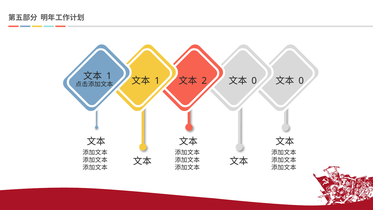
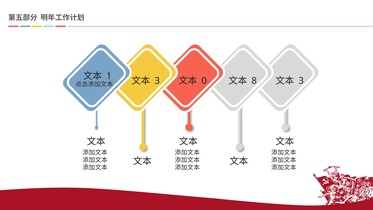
1 at (157, 81): 1 -> 3
2: 2 -> 0
0 at (254, 81): 0 -> 8
0 at (301, 81): 0 -> 3
